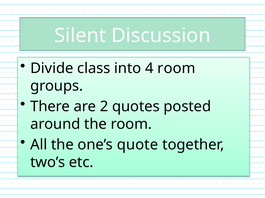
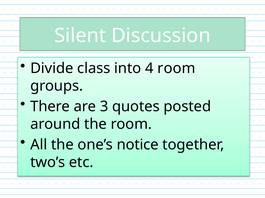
2: 2 -> 3
quote: quote -> notice
